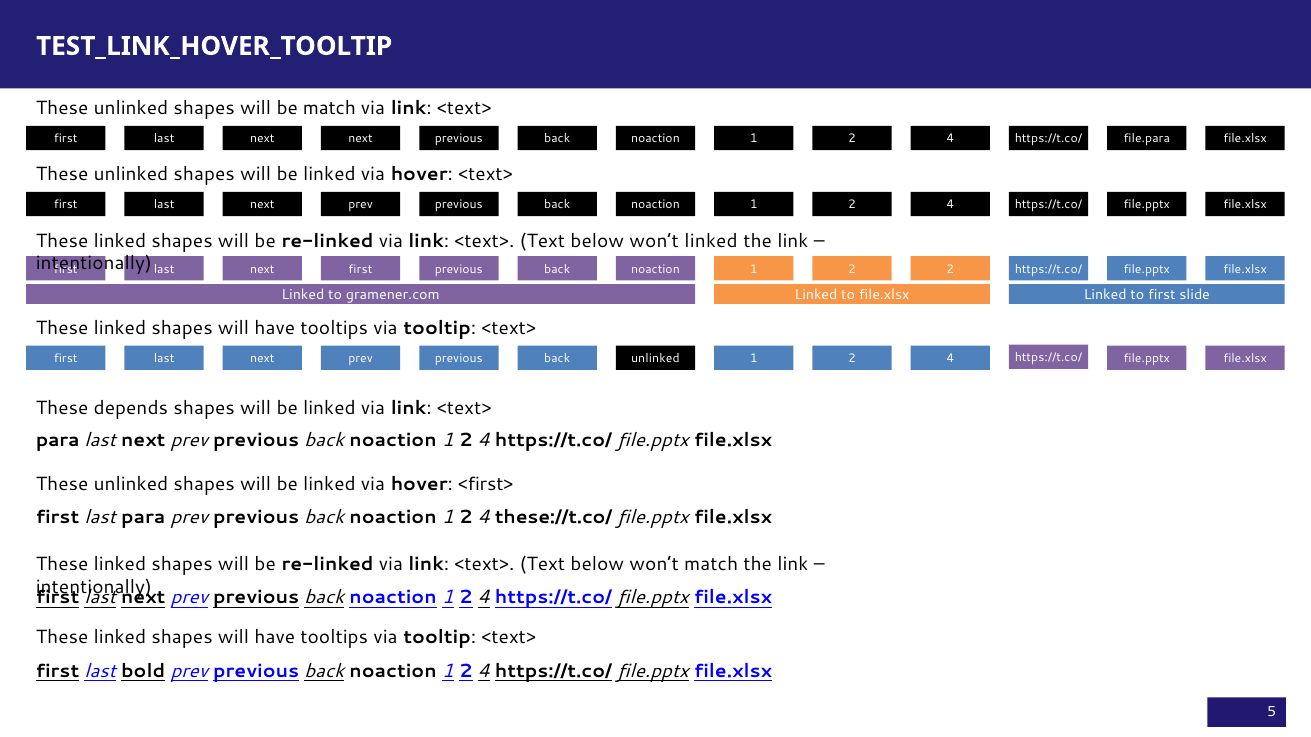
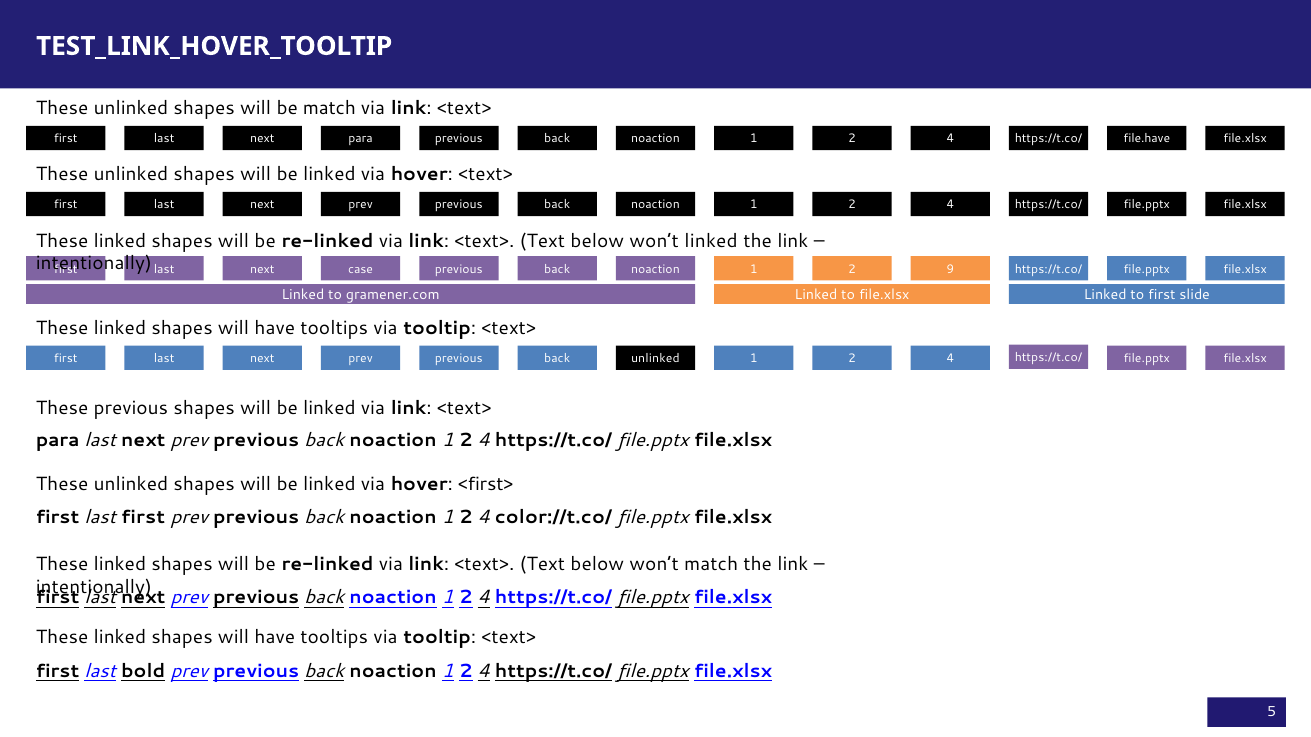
next next: next -> para
file.para: file.para -> file.have
next first: first -> case
2 2: 2 -> 9
These depends: depends -> previous
last para: para -> first
these://t.co/: these://t.co/ -> color://t.co/
